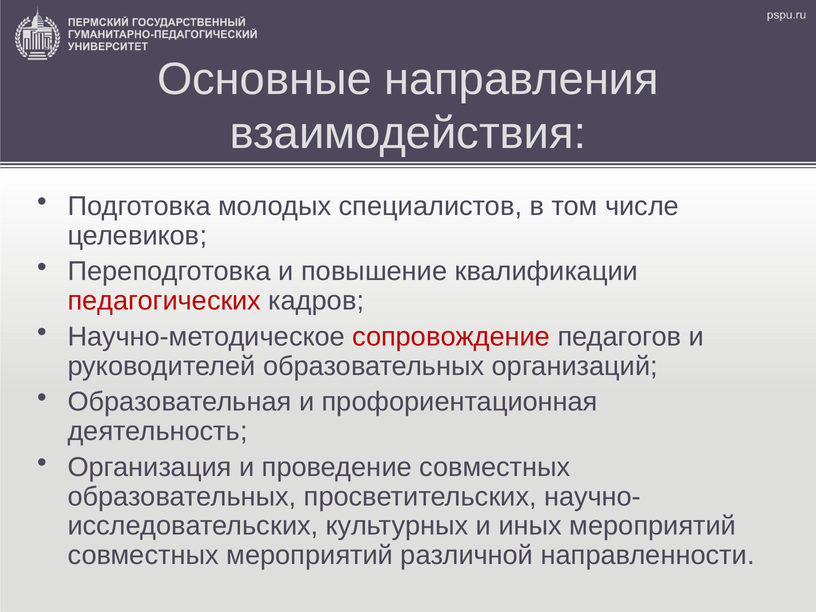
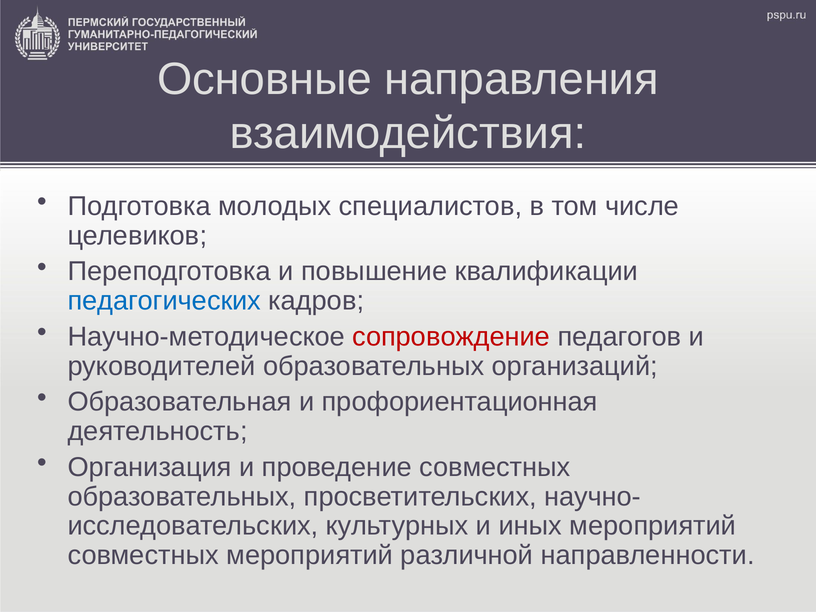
педагогических colour: red -> blue
